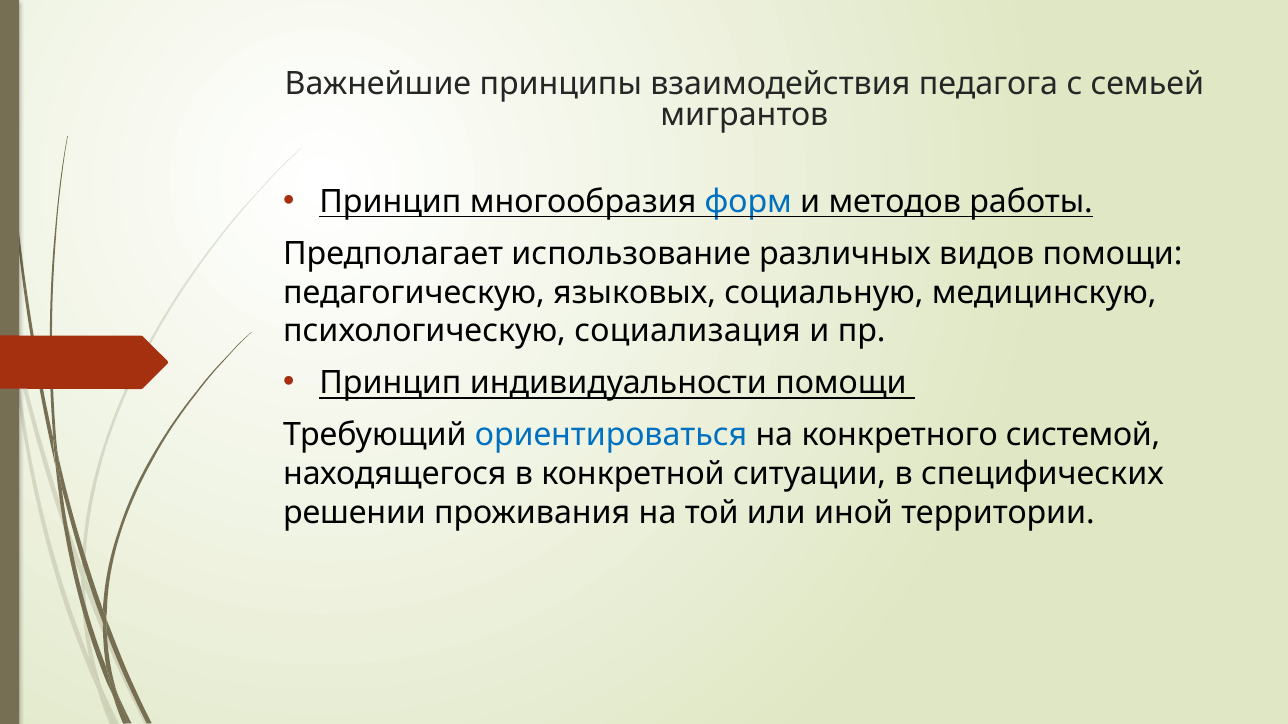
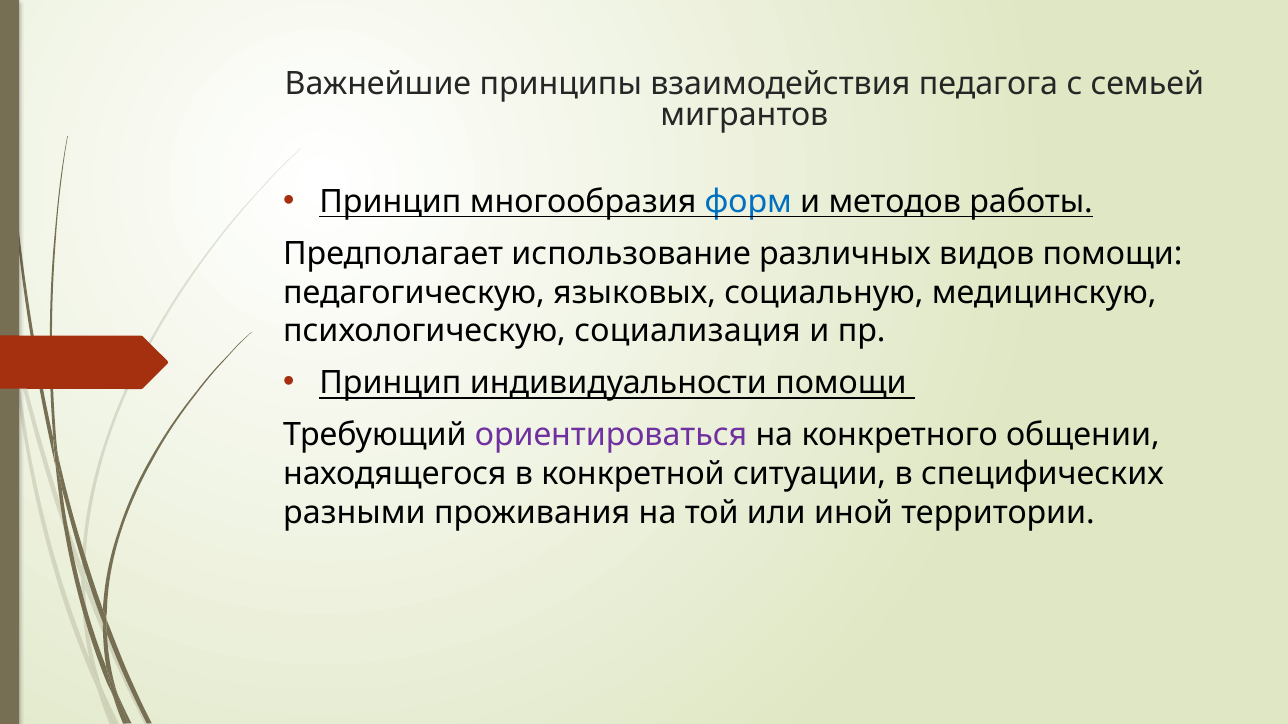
ориентироваться colour: blue -> purple
системой: системой -> общении
решении: решении -> разными
